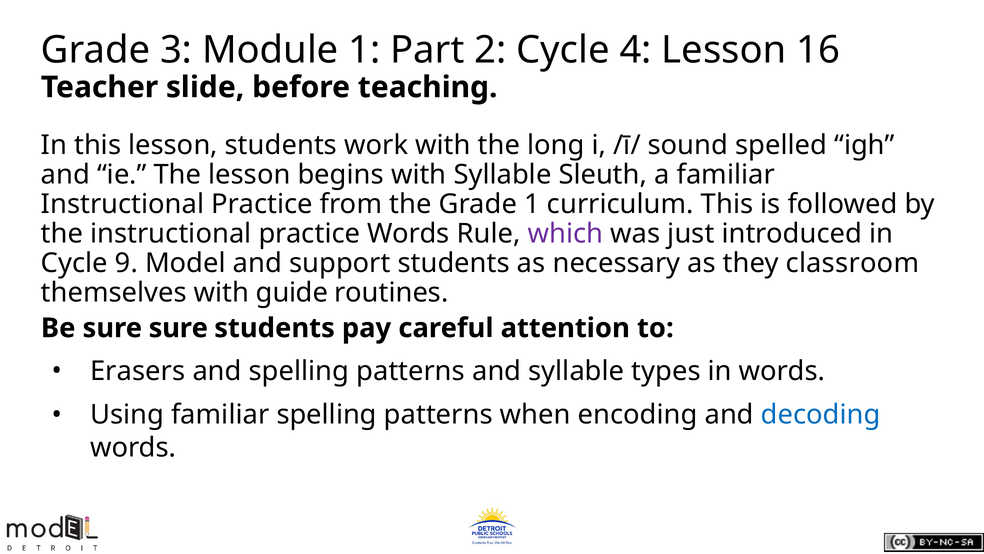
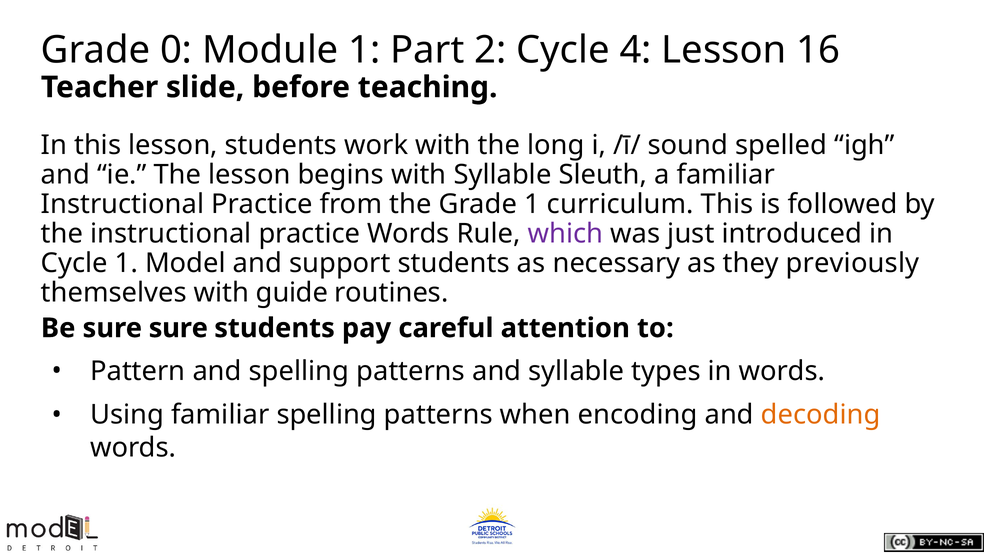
3: 3 -> 0
Cycle 9: 9 -> 1
classroom: classroom -> previously
Erasers: Erasers -> Pattern
decoding colour: blue -> orange
